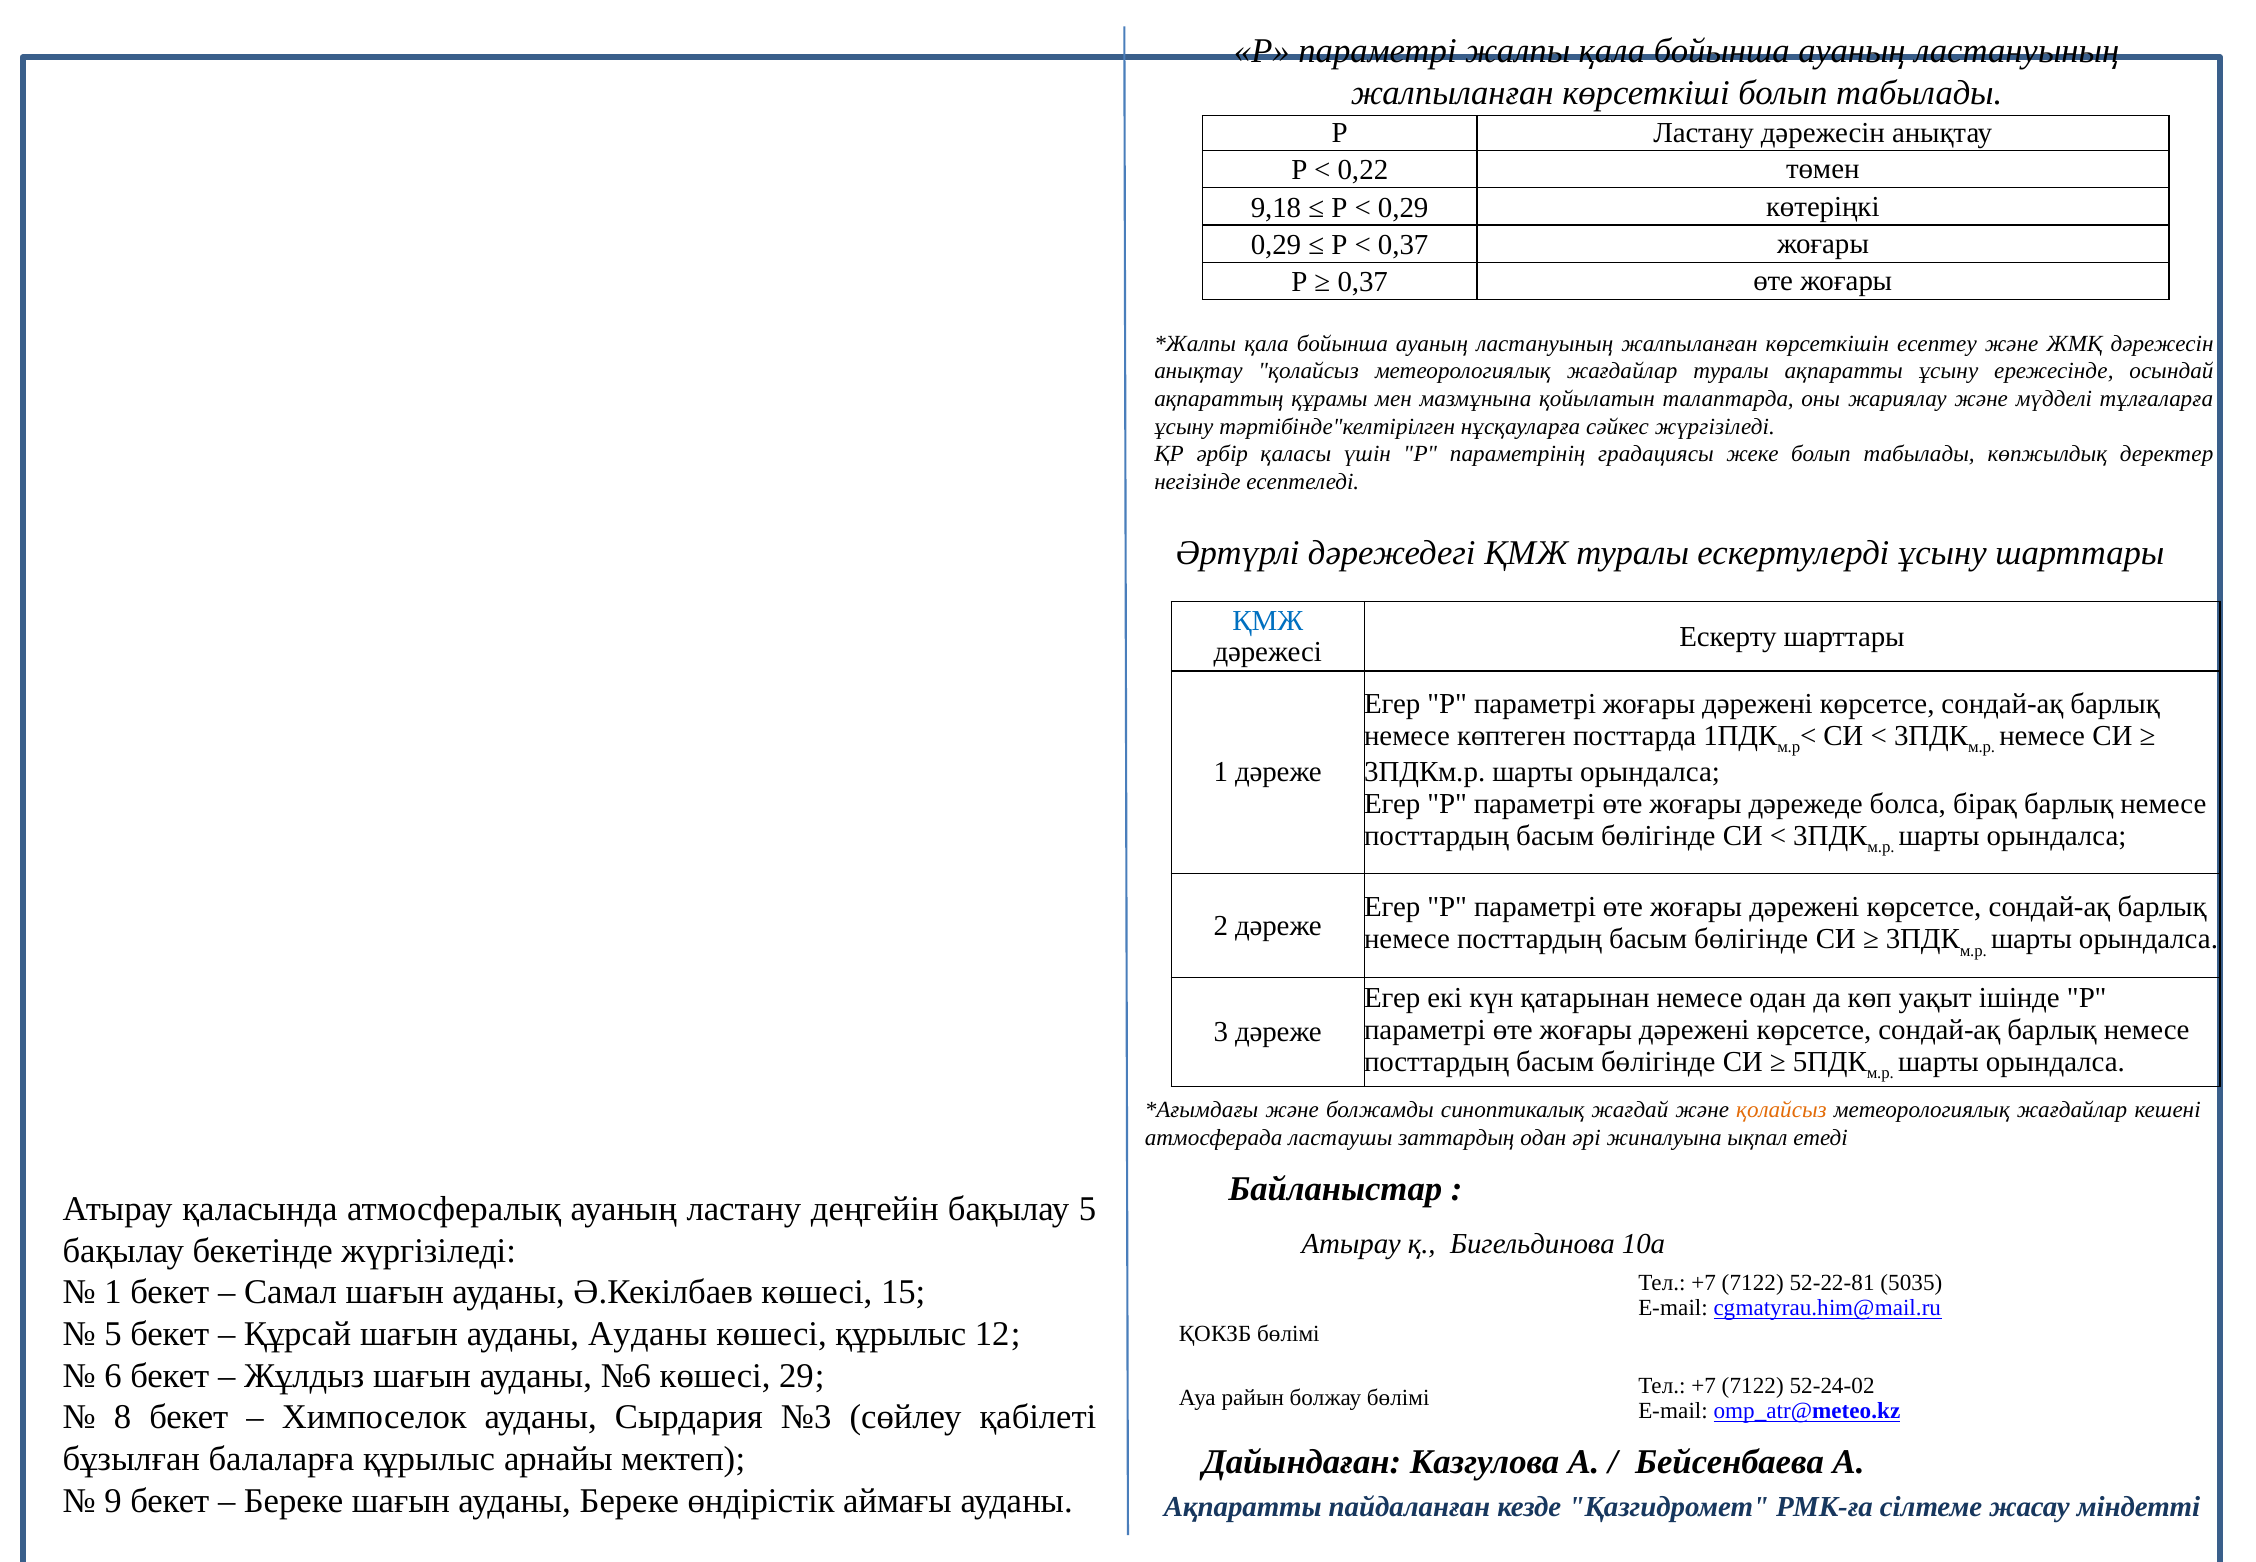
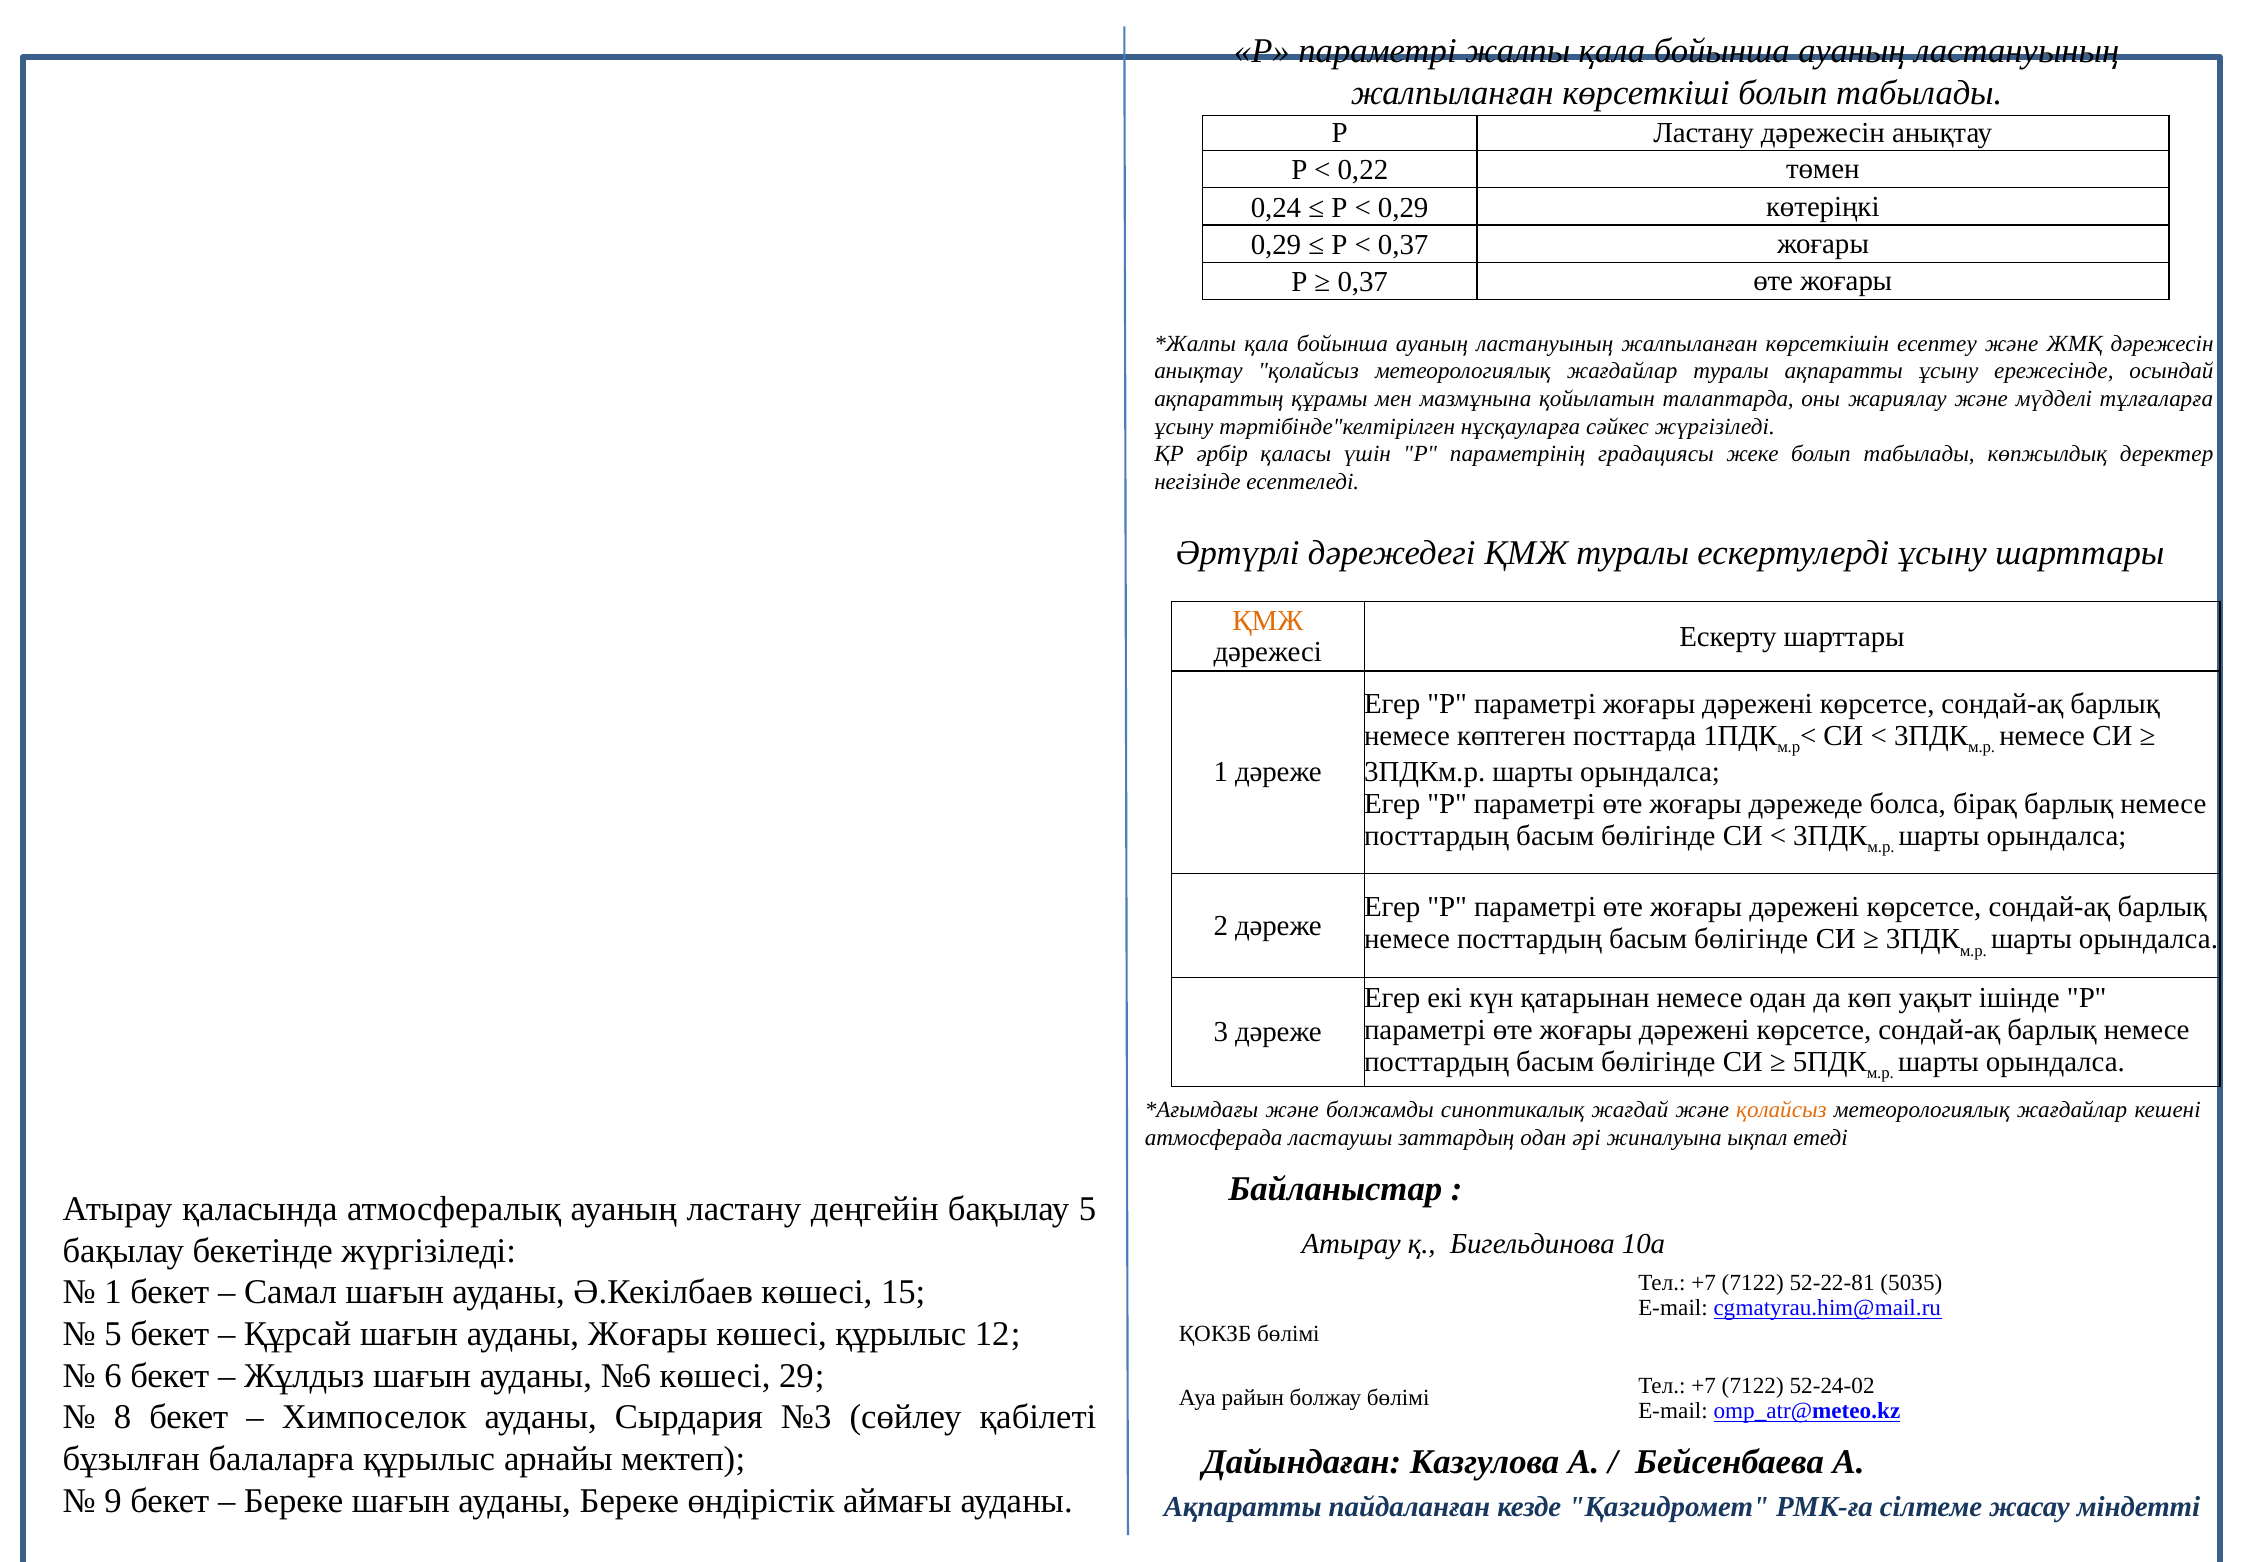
9,18: 9,18 -> 0,24
ҚМЖ at (1268, 620) colour: blue -> orange
ауданы Ауданы: Ауданы -> Жоғары
